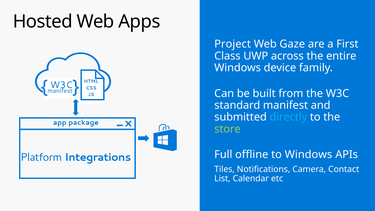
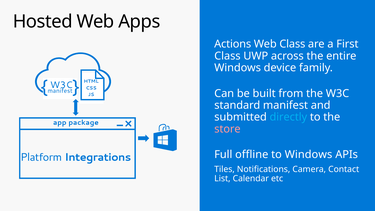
Project: Project -> Actions
Web Gaze: Gaze -> Class
store colour: light green -> pink
